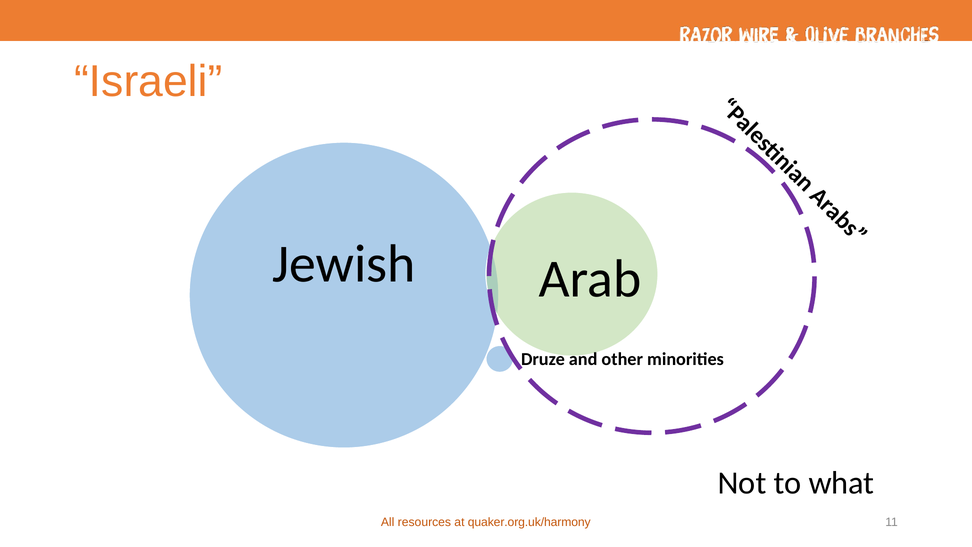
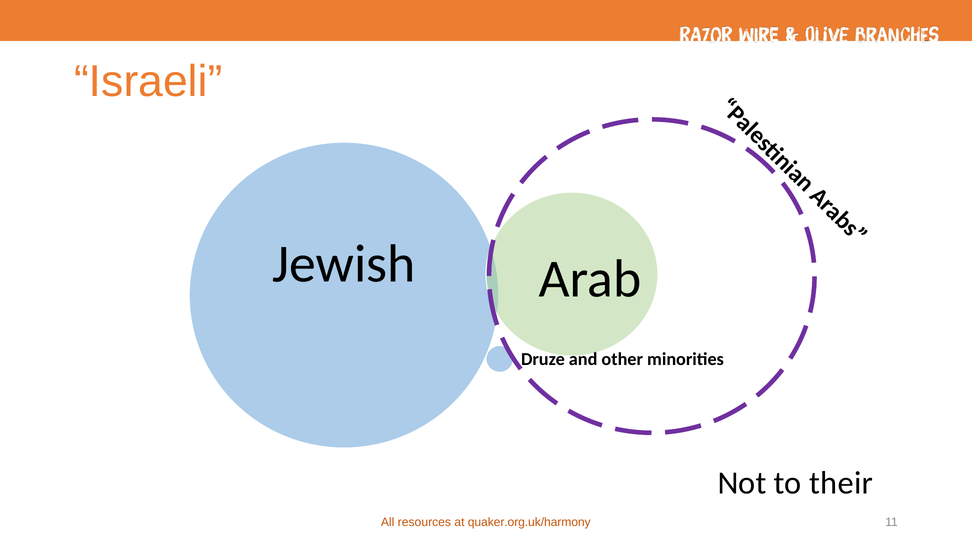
what: what -> their
